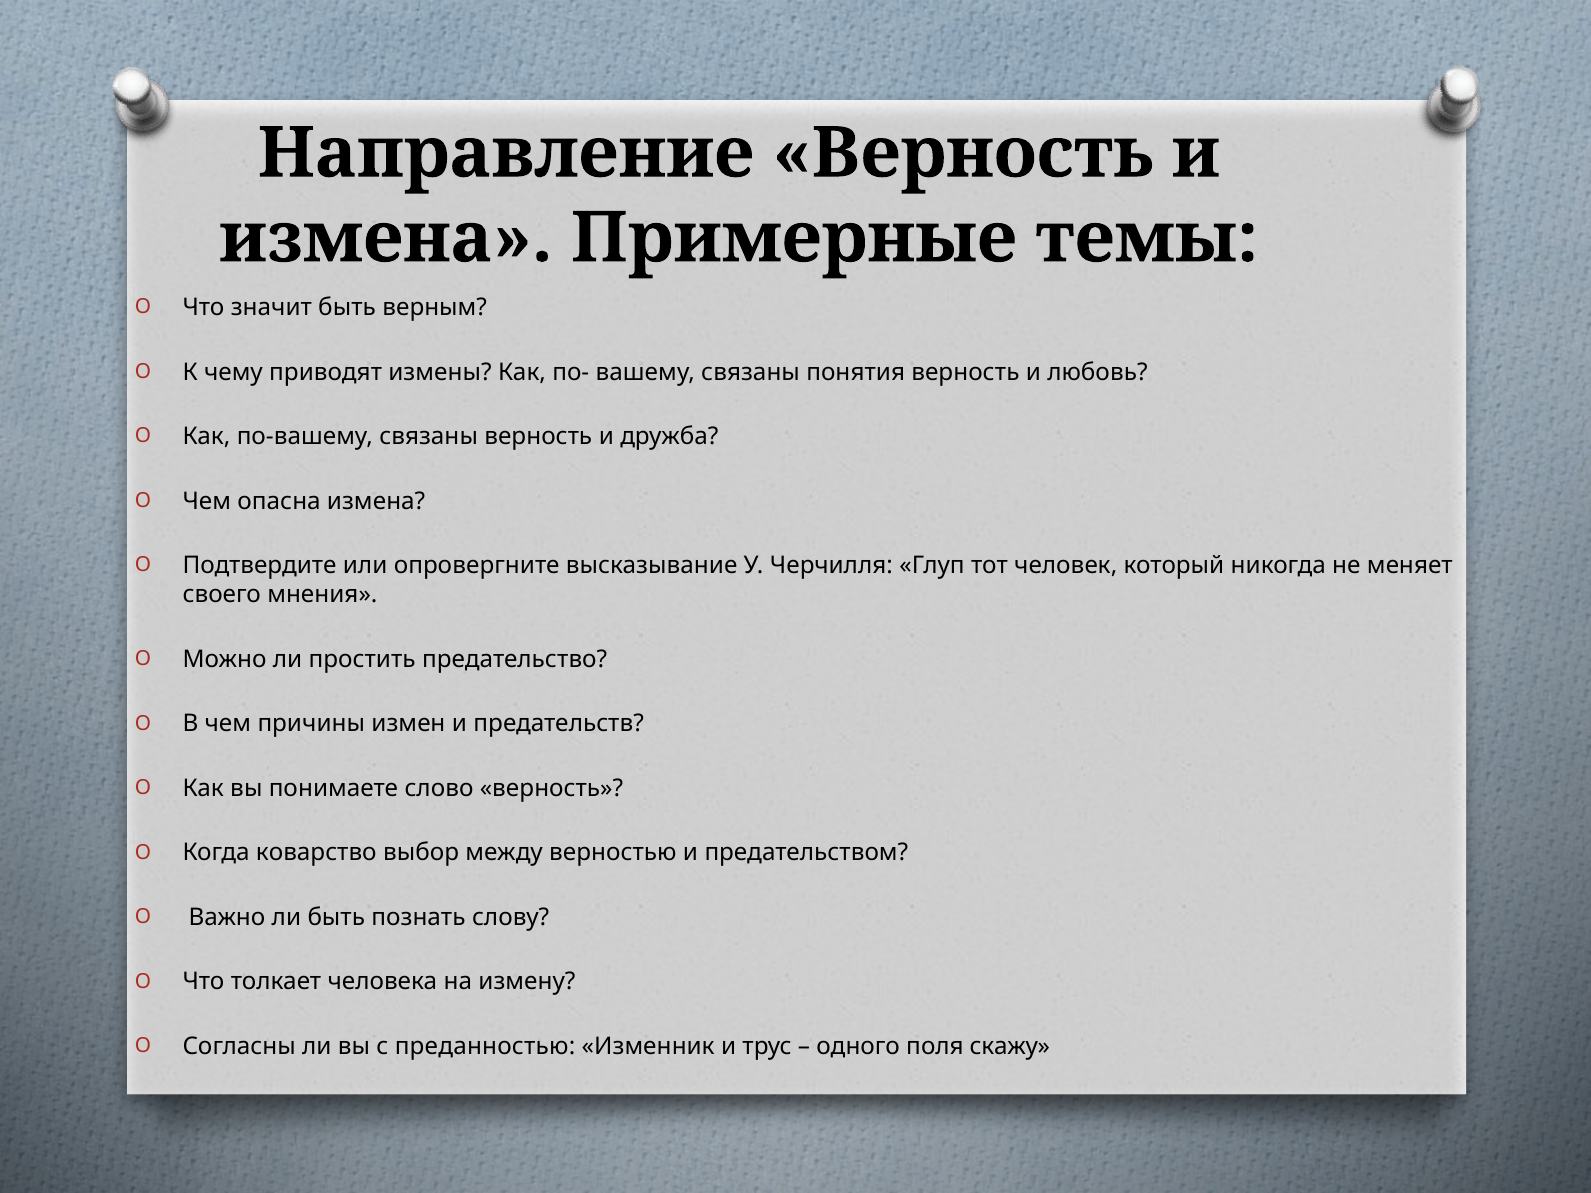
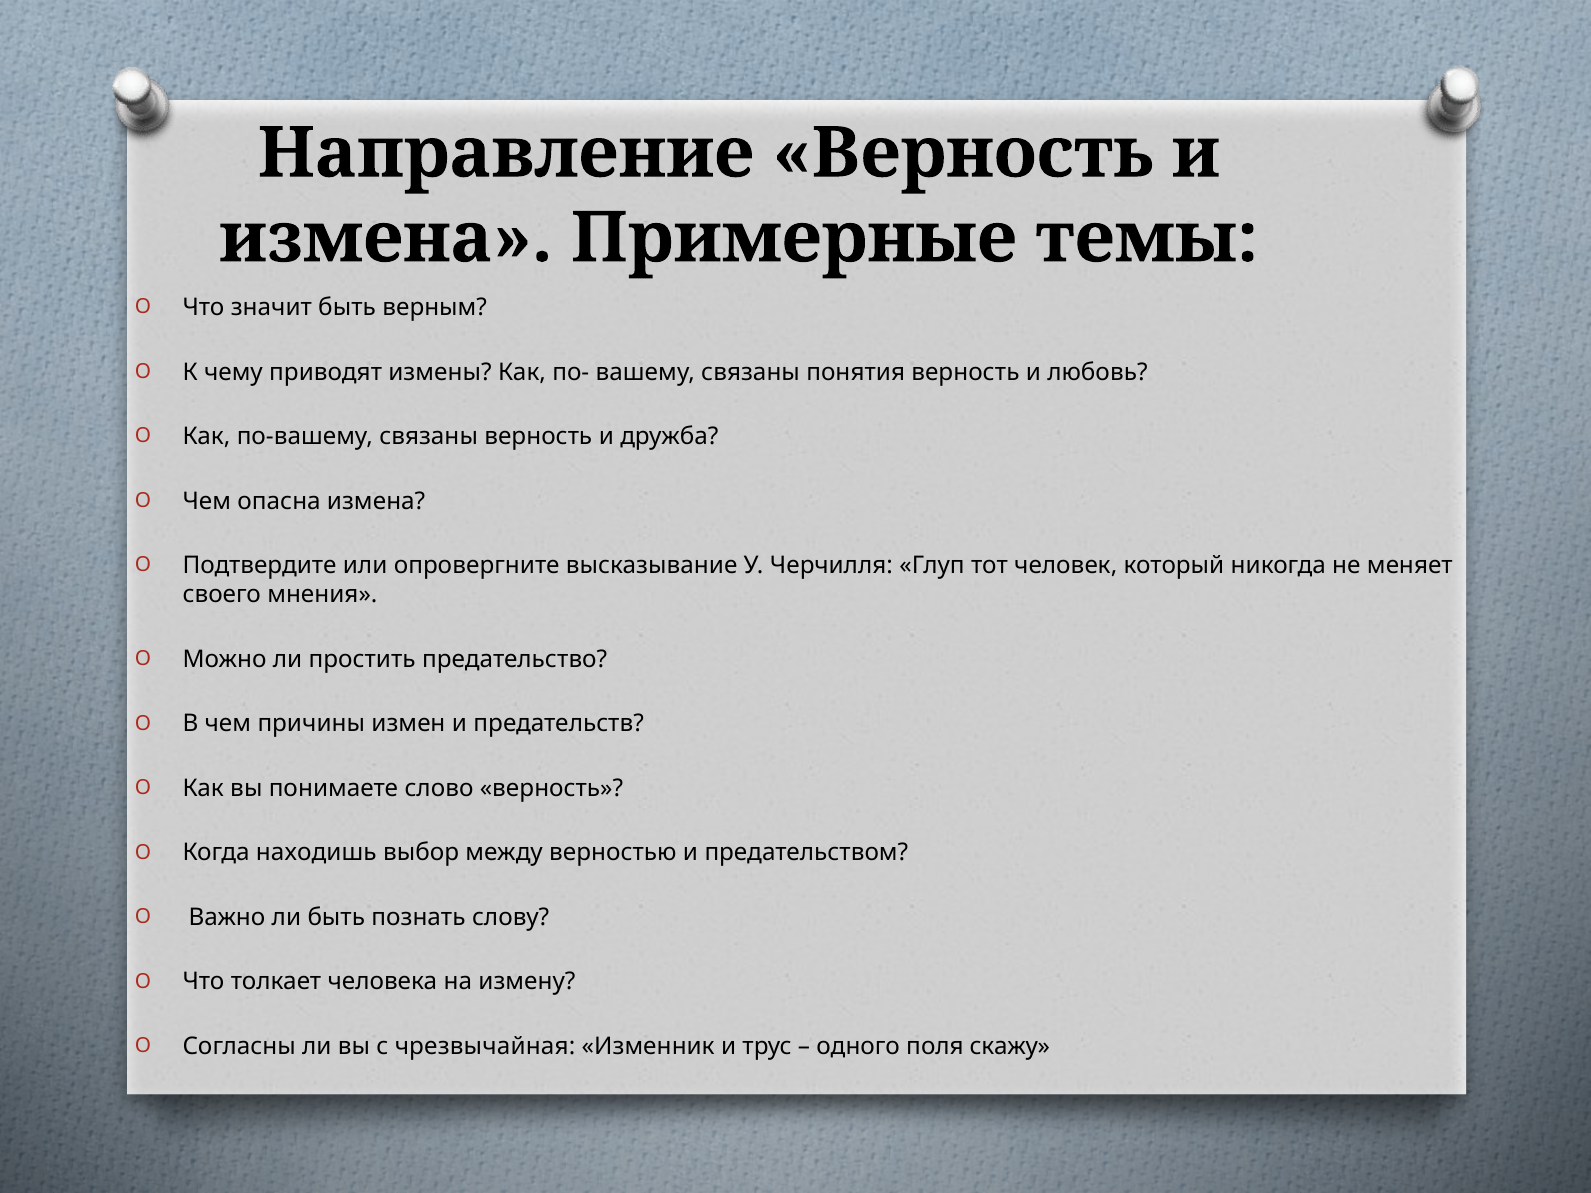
коварство: коварство -> находишь
преданностью: преданностью -> чрезвычайная
